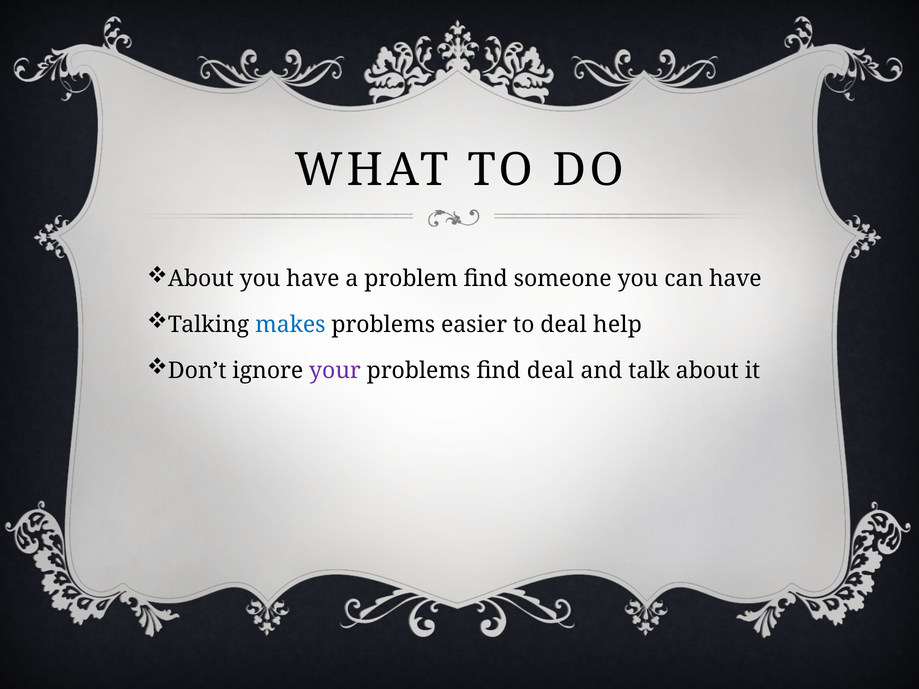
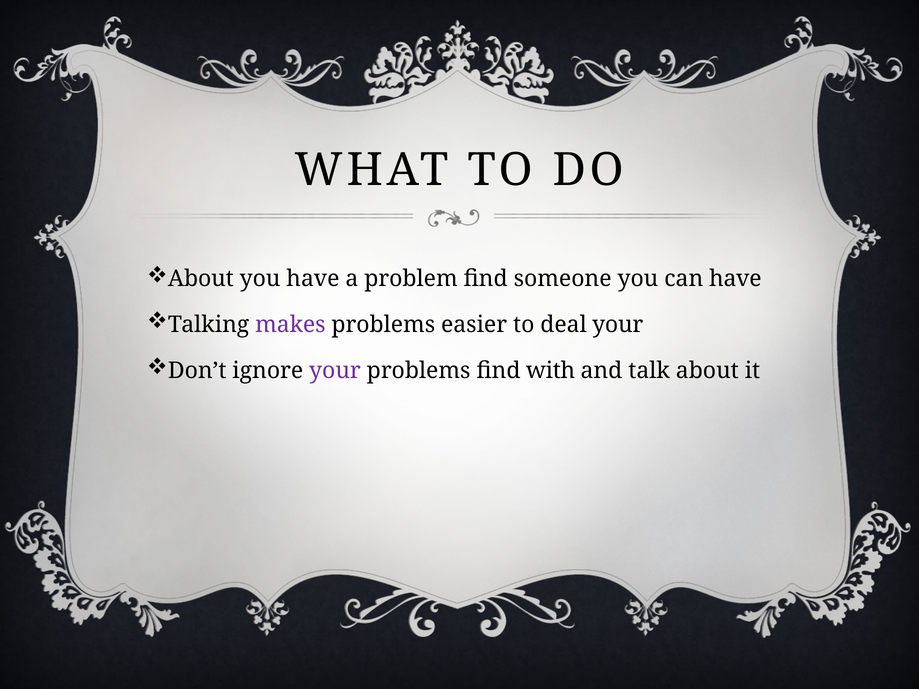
makes colour: blue -> purple
deal help: help -> your
find deal: deal -> with
